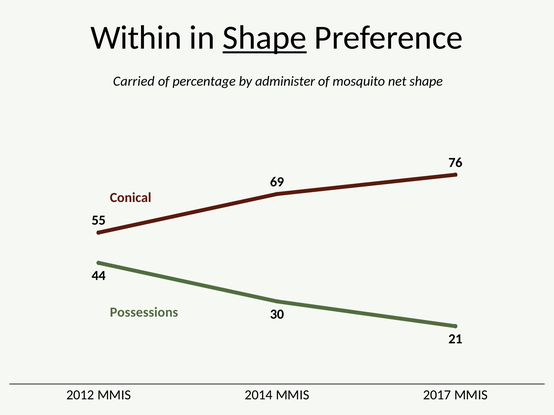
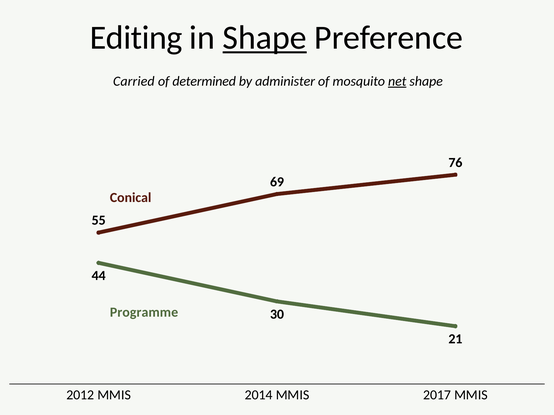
Within: Within -> Editing
percentage: percentage -> determined
net underline: none -> present
Possessions: Possessions -> Programme
